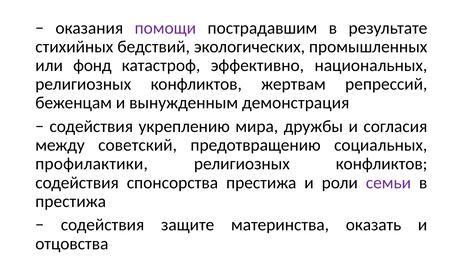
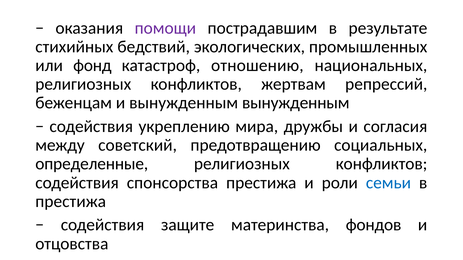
эффективно: эффективно -> отношению
вынужденным демонстрация: демонстрация -> вынужденным
профилактики: профилактики -> определенные
семьи colour: purple -> blue
оказать: оказать -> фондов
